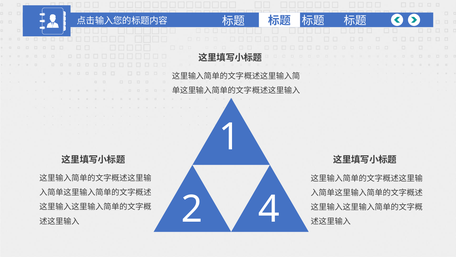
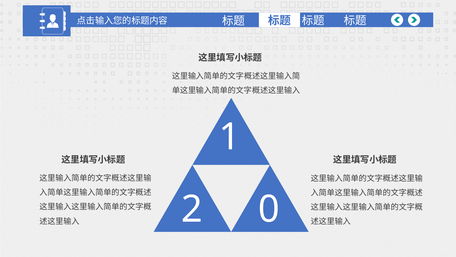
4: 4 -> 0
